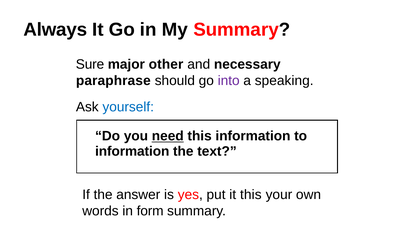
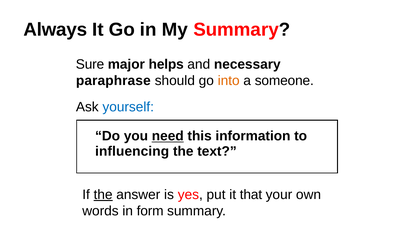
other: other -> helps
into colour: purple -> orange
speaking: speaking -> someone
information at (132, 151): information -> influencing
the at (103, 195) underline: none -> present
it this: this -> that
